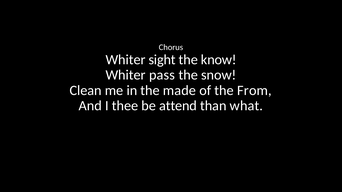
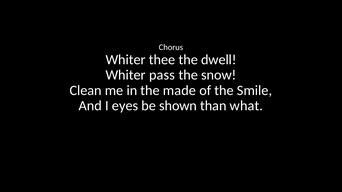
sight: sight -> thee
know: know -> dwell
From: From -> Smile
thee: thee -> eyes
attend: attend -> shown
